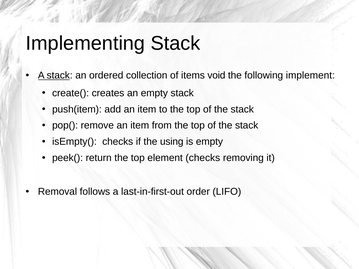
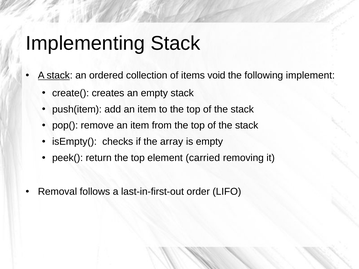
using: using -> array
element checks: checks -> carried
